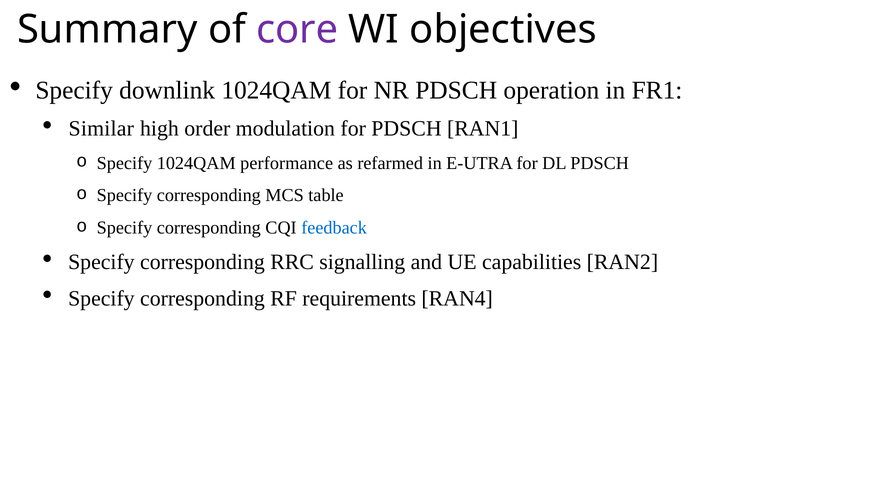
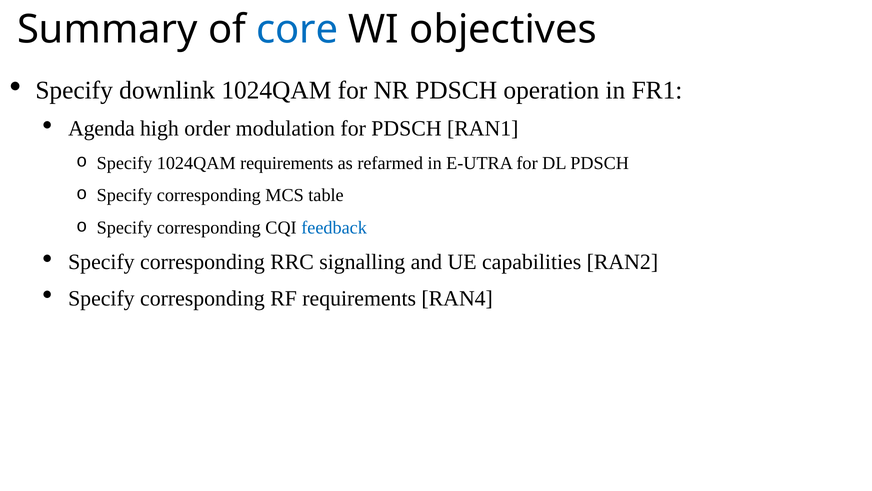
core colour: purple -> blue
Similar: Similar -> Agenda
1024QAM performance: performance -> requirements
